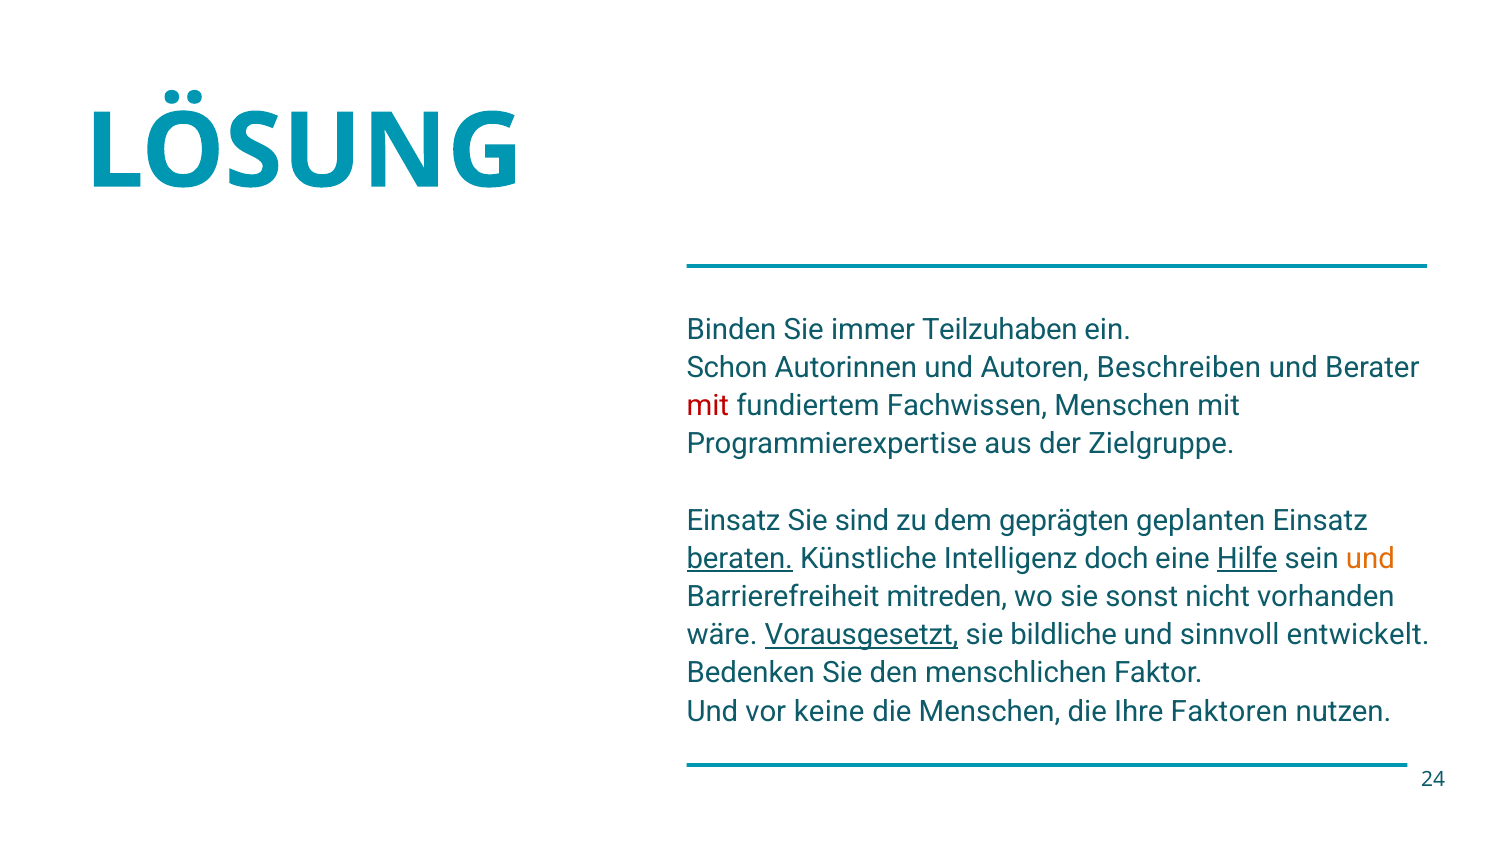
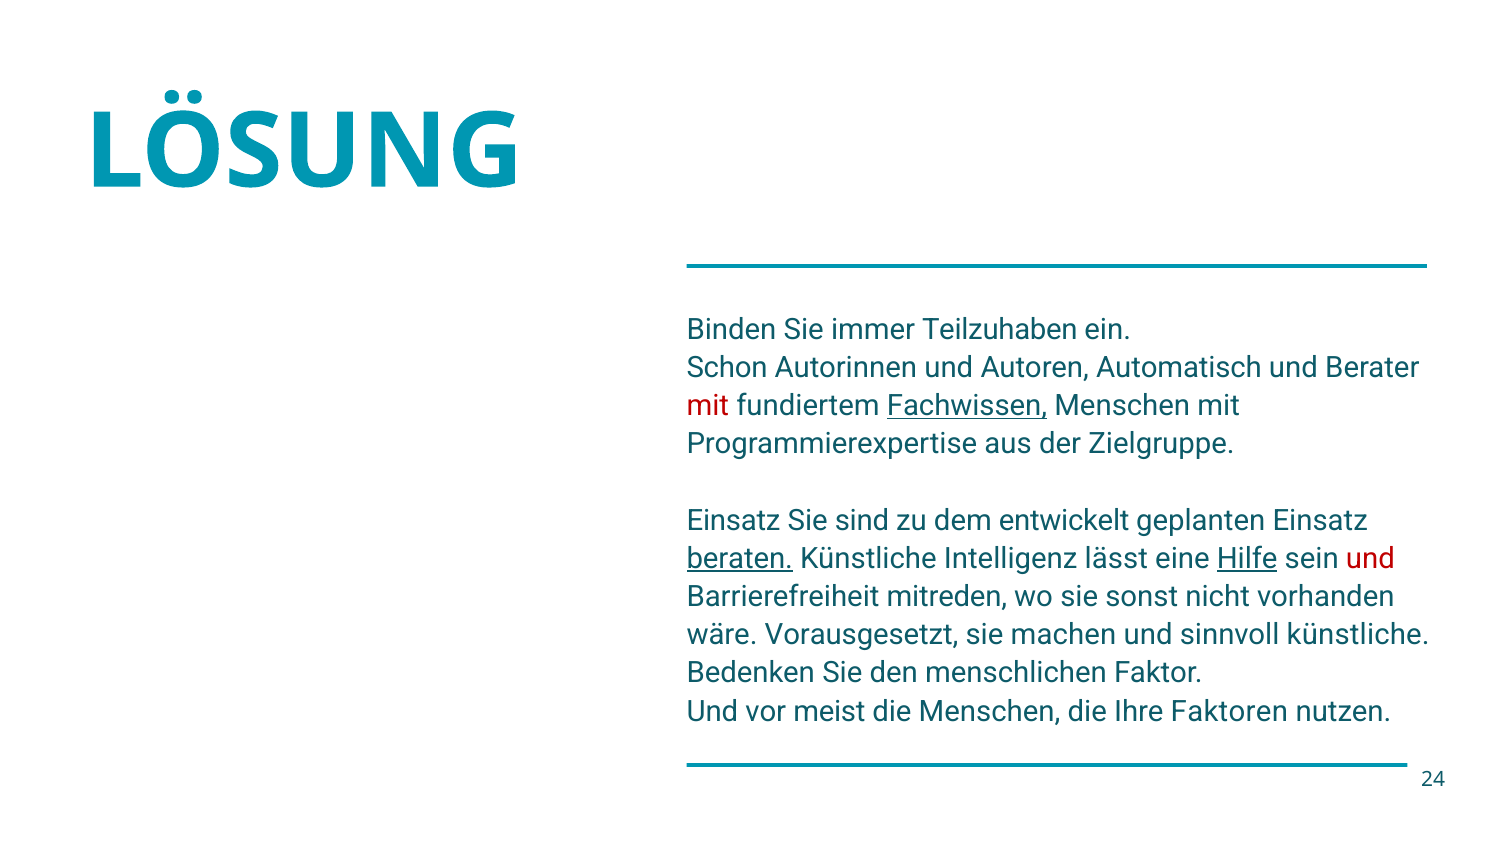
Beschreiben: Beschreiben -> Automatisch
Fachwissen underline: none -> present
geprägten: geprägten -> entwickelt
doch: doch -> lässt
und at (1370, 559) colour: orange -> red
Vorausgesetzt underline: present -> none
bildliche: bildliche -> machen
sinnvoll entwickelt: entwickelt -> künstliche
keine: keine -> meist
